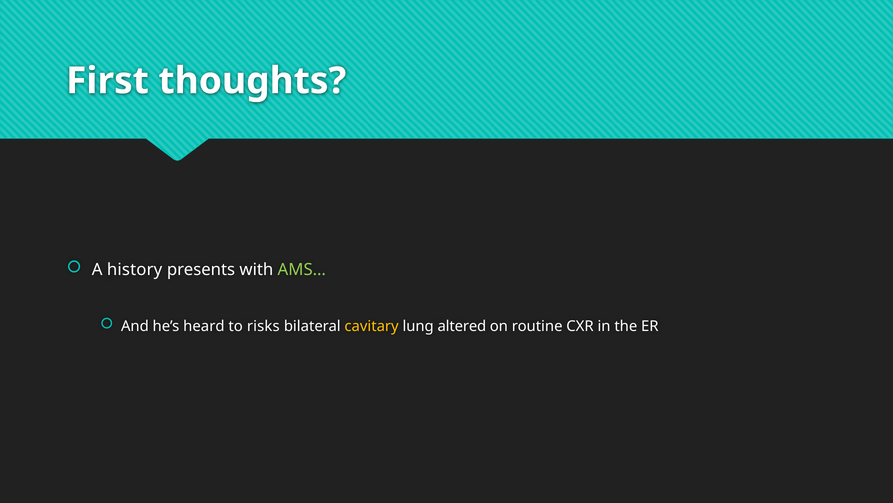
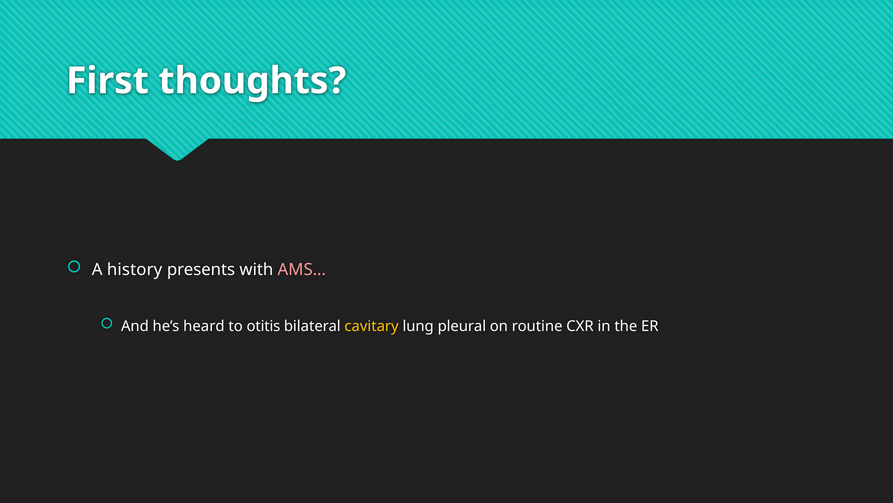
AMS… colour: light green -> pink
risks: risks -> otitis
altered: altered -> pleural
